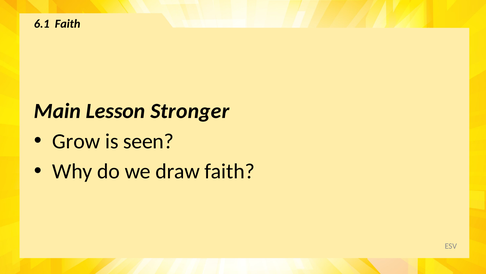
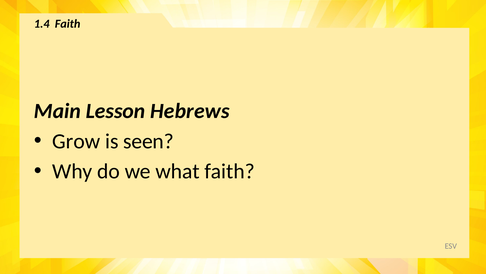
6.1: 6.1 -> 1.4
Stronger: Stronger -> Hebrews
draw: draw -> what
